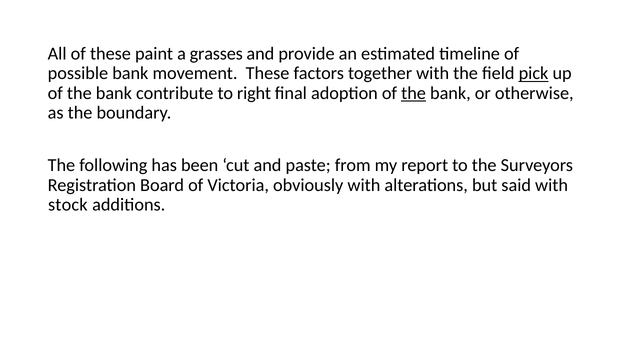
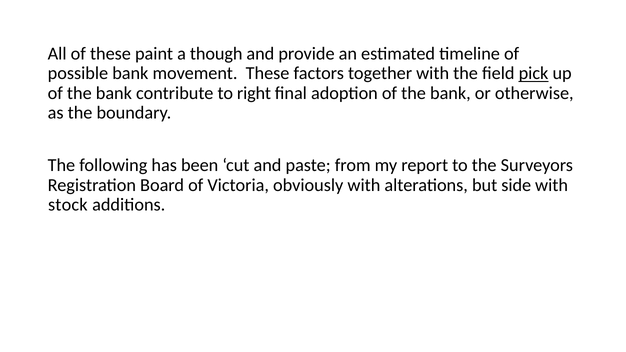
grasses: grasses -> though
the at (414, 93) underline: present -> none
said: said -> side
